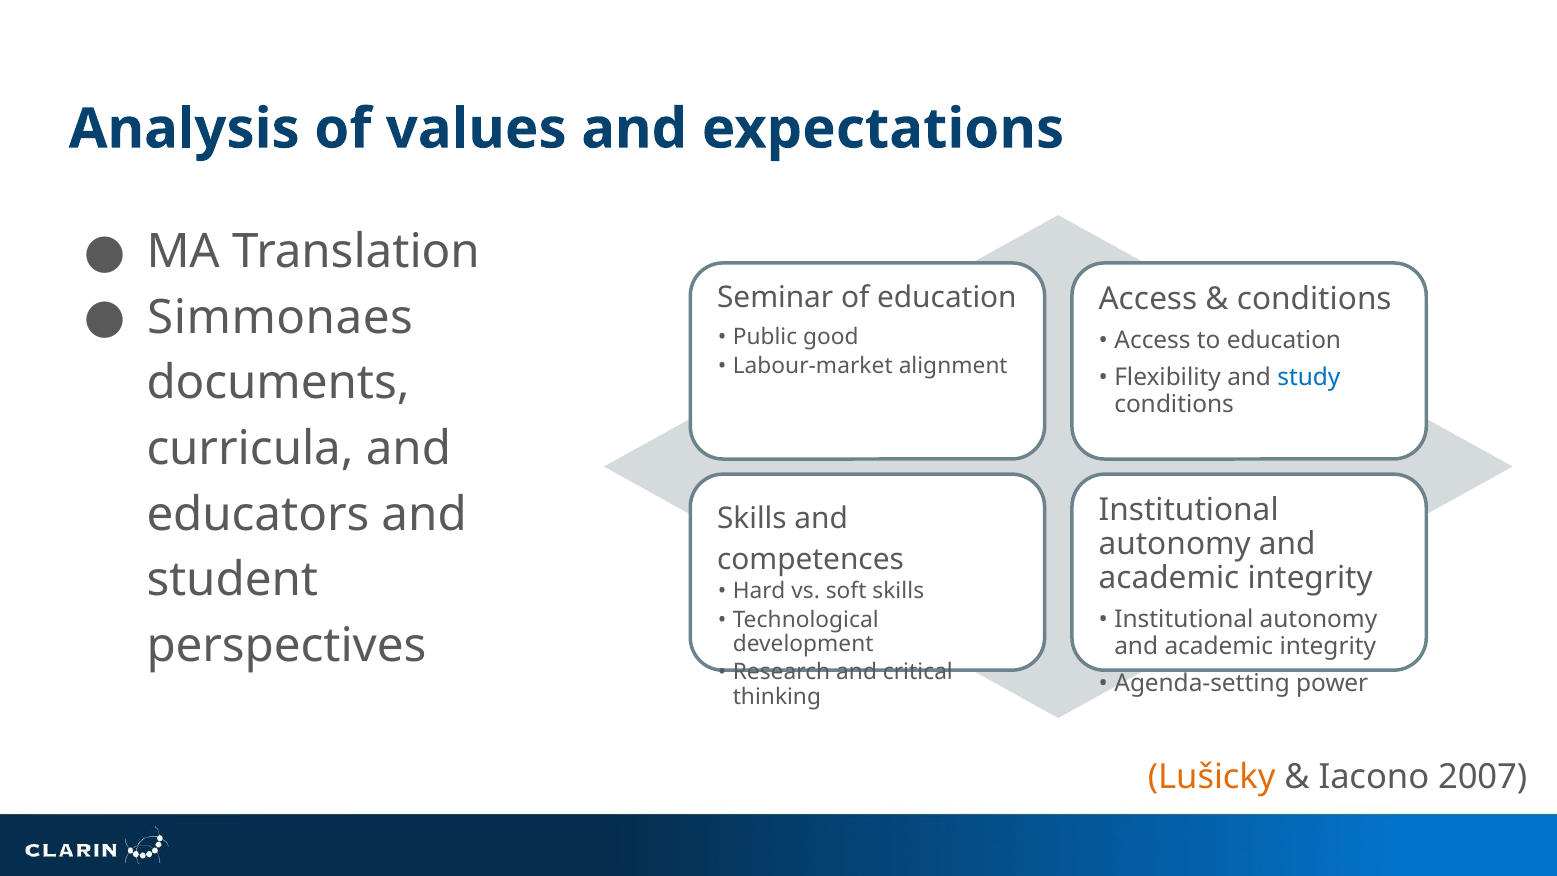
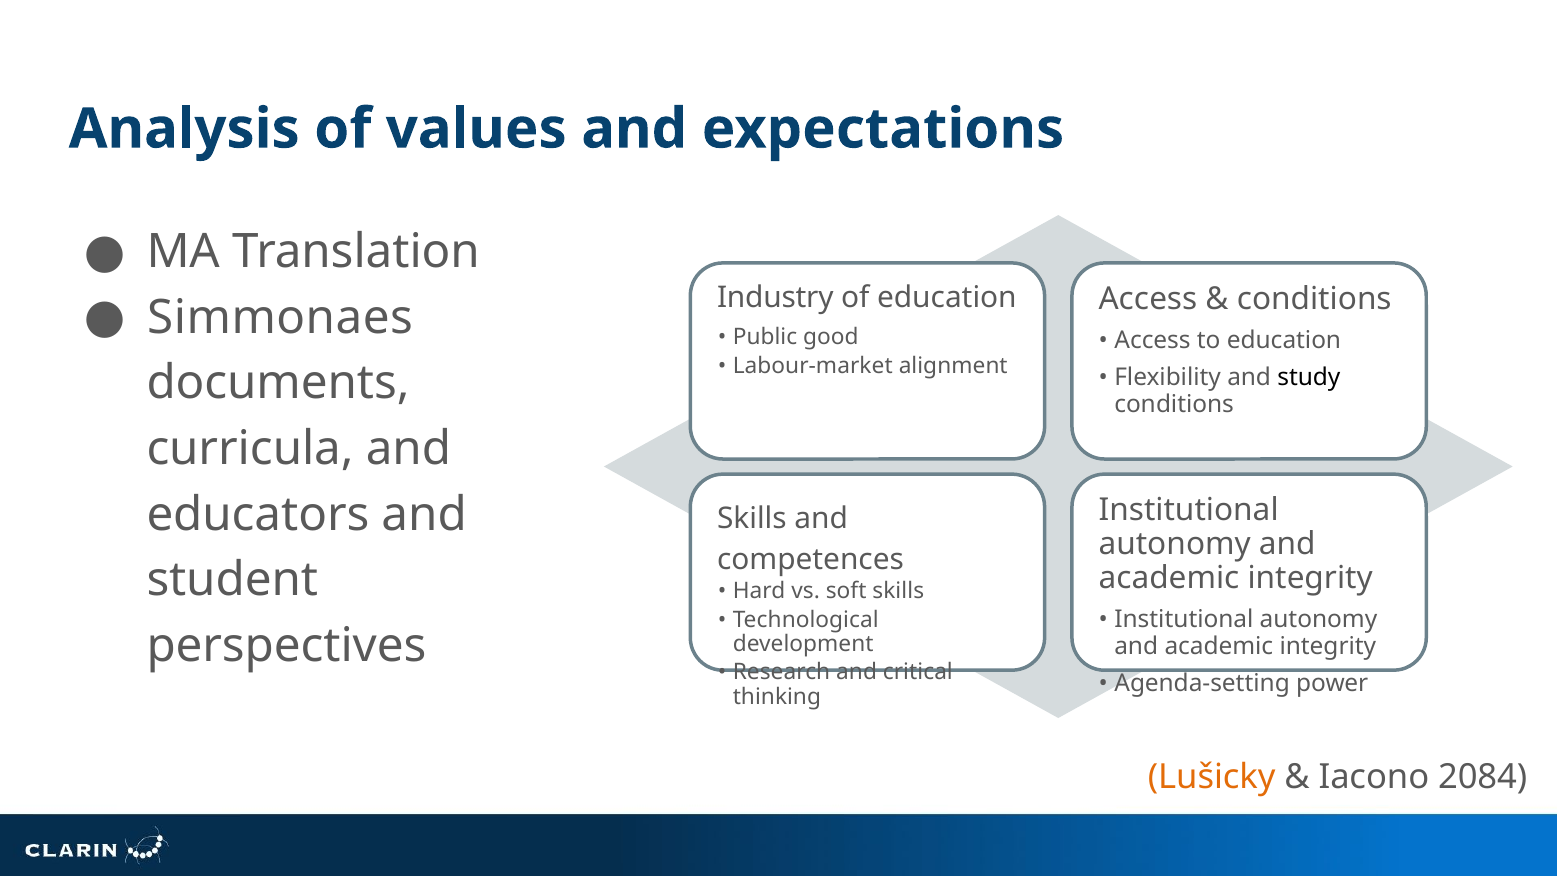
Seminar: Seminar -> Industry
study colour: blue -> black
2007: 2007 -> 2084
